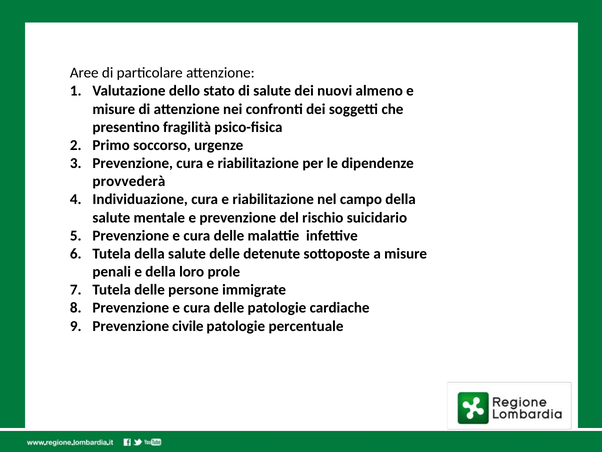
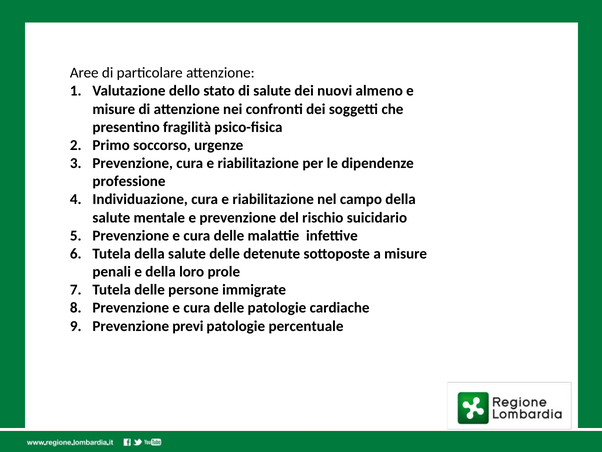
provvederà: provvederà -> professione
civile: civile -> previ
